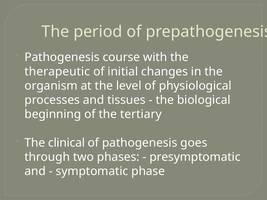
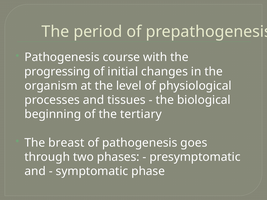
therapeutic: therapeutic -> progressing
clinical: clinical -> breast
